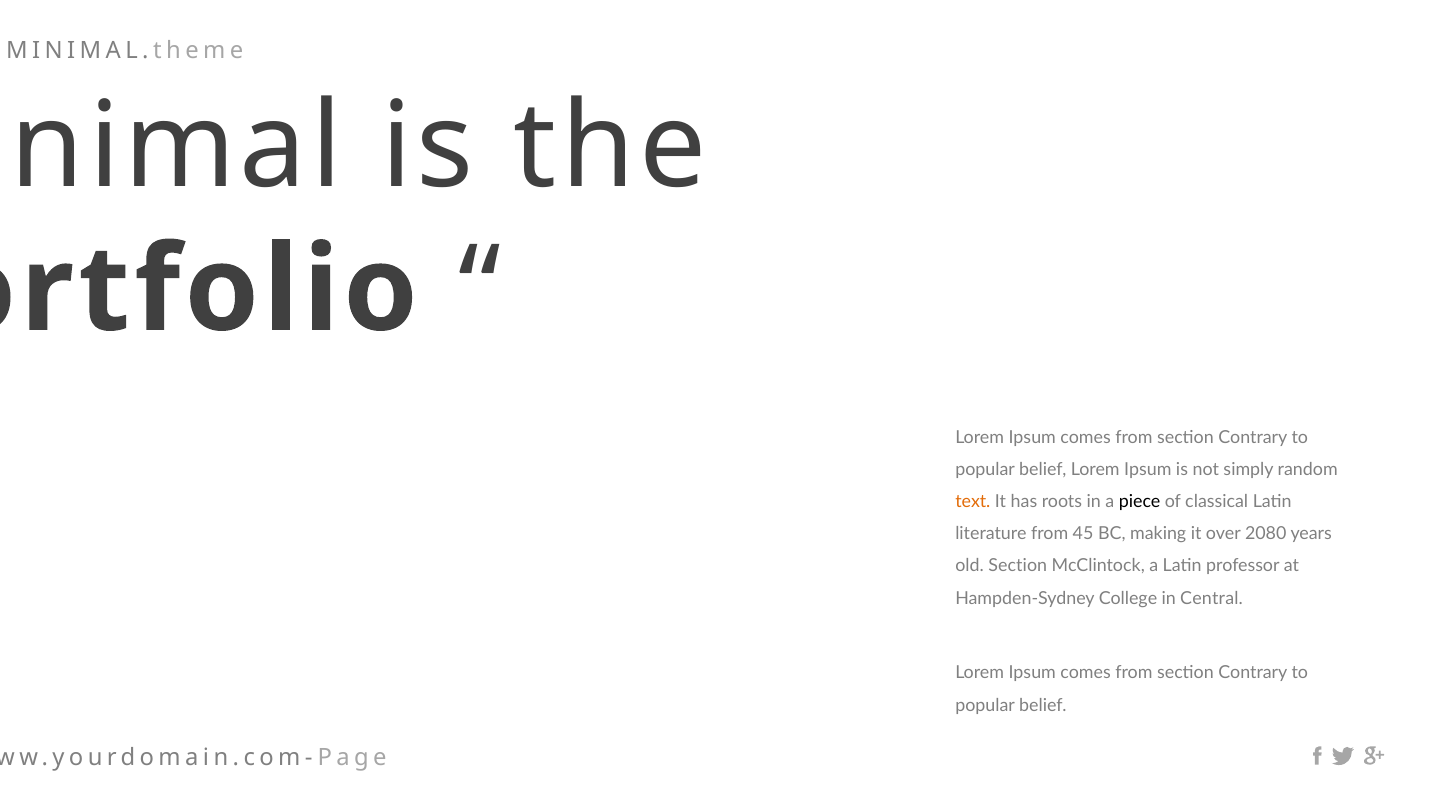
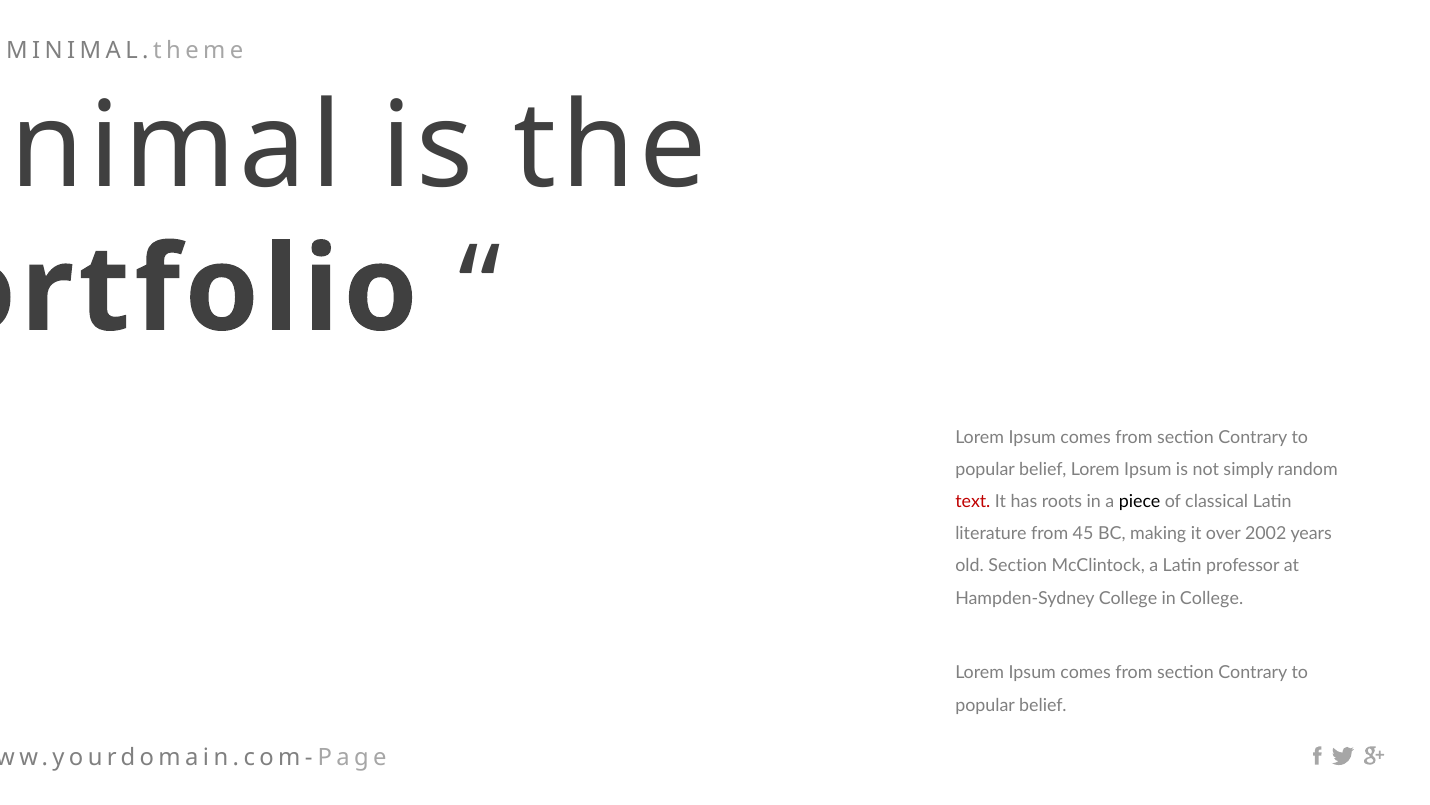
text colour: orange -> red
2080: 2080 -> 2002
in Central: Central -> College
